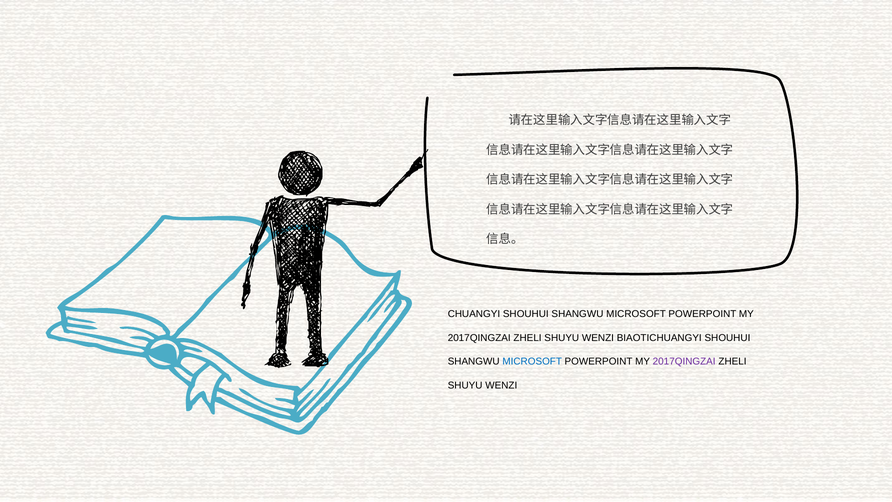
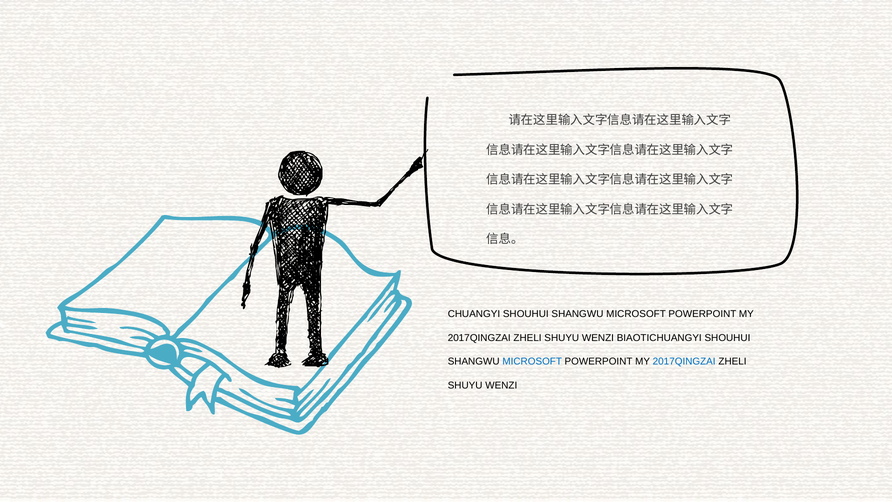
2017QINGZAI at (684, 362) colour: purple -> blue
